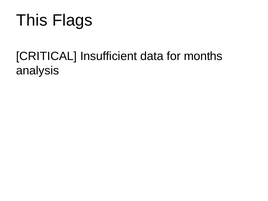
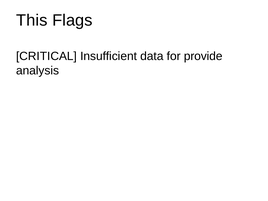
months: months -> provide
